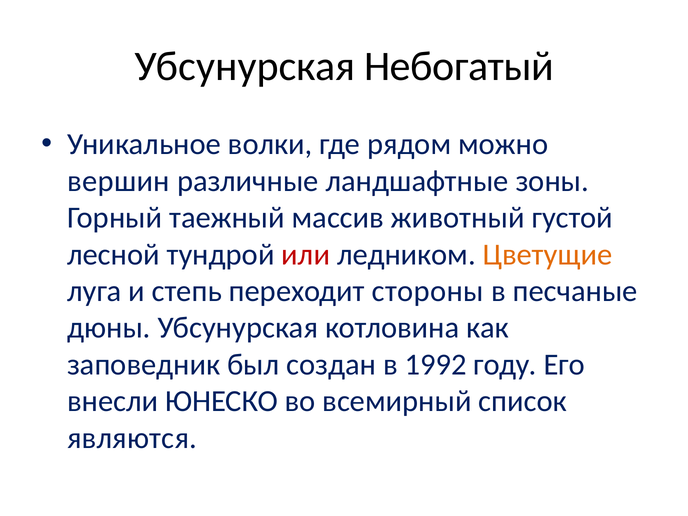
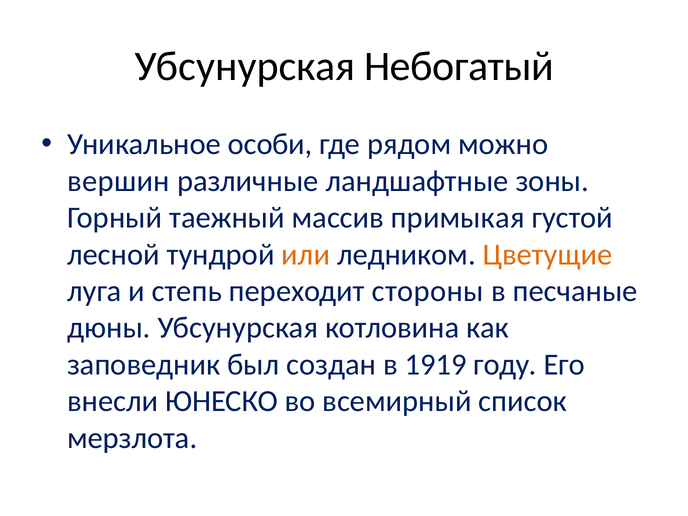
волки: волки -> особи
животный: животный -> примыкая
или colour: red -> orange
1992: 1992 -> 1919
являются: являются -> мерзлота
